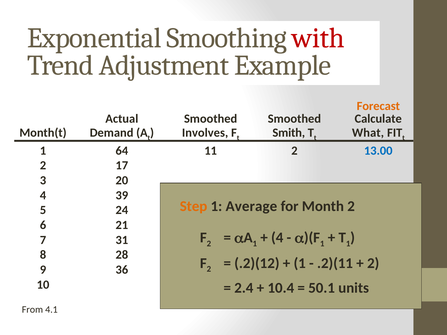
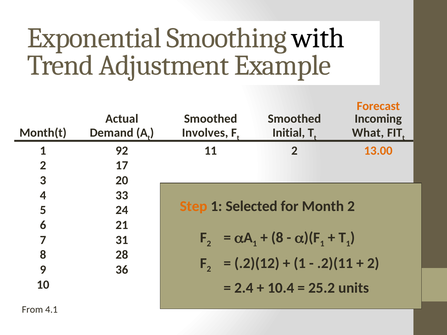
with colour: red -> black
Calculate: Calculate -> Incoming
Smith: Smith -> Initial
64: 64 -> 92
13.00 colour: blue -> orange
39: 39 -> 33
Average: Average -> Selected
4 at (277, 238): 4 -> 8
50.1: 50.1 -> 25.2
